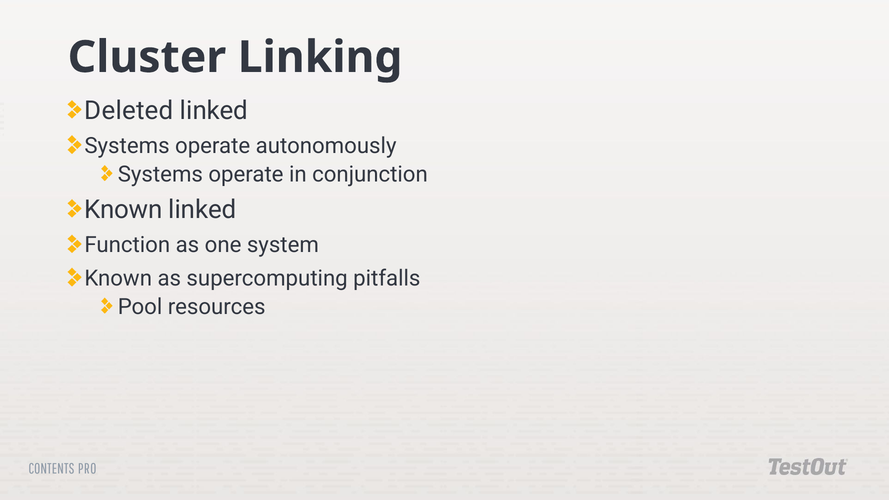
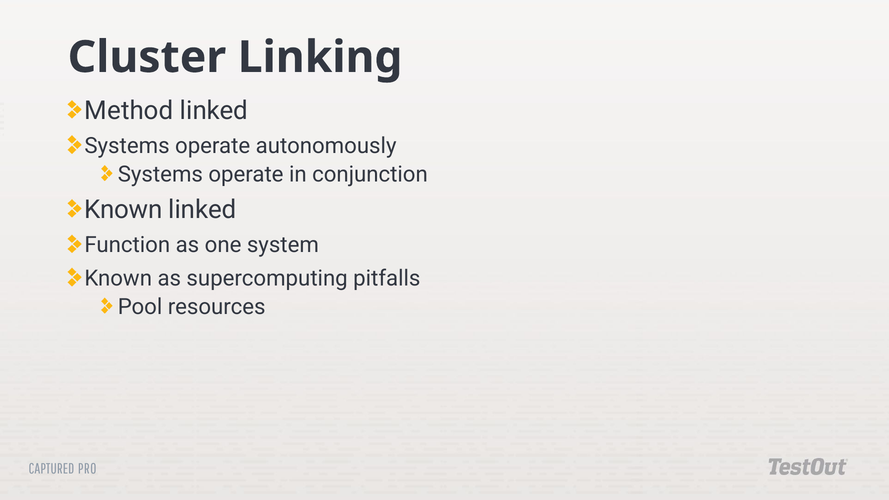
Deleted: Deleted -> Method
CONTENTS: CONTENTS -> CAPTURED
